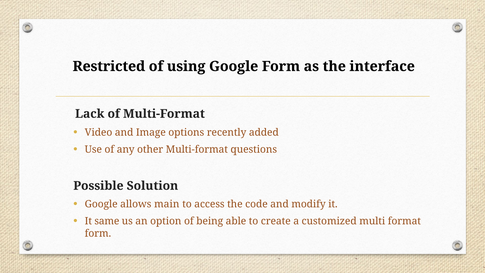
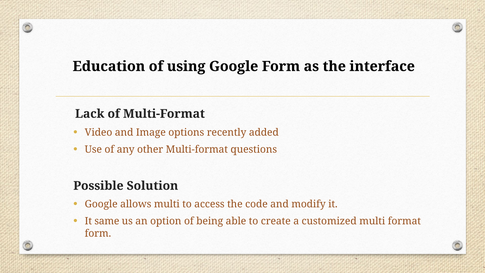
Restricted: Restricted -> Education
allows main: main -> multi
